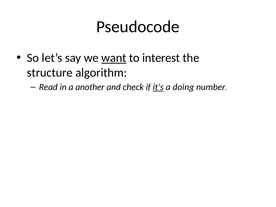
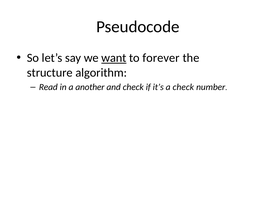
interest: interest -> forever
it’s underline: present -> none
a doing: doing -> check
